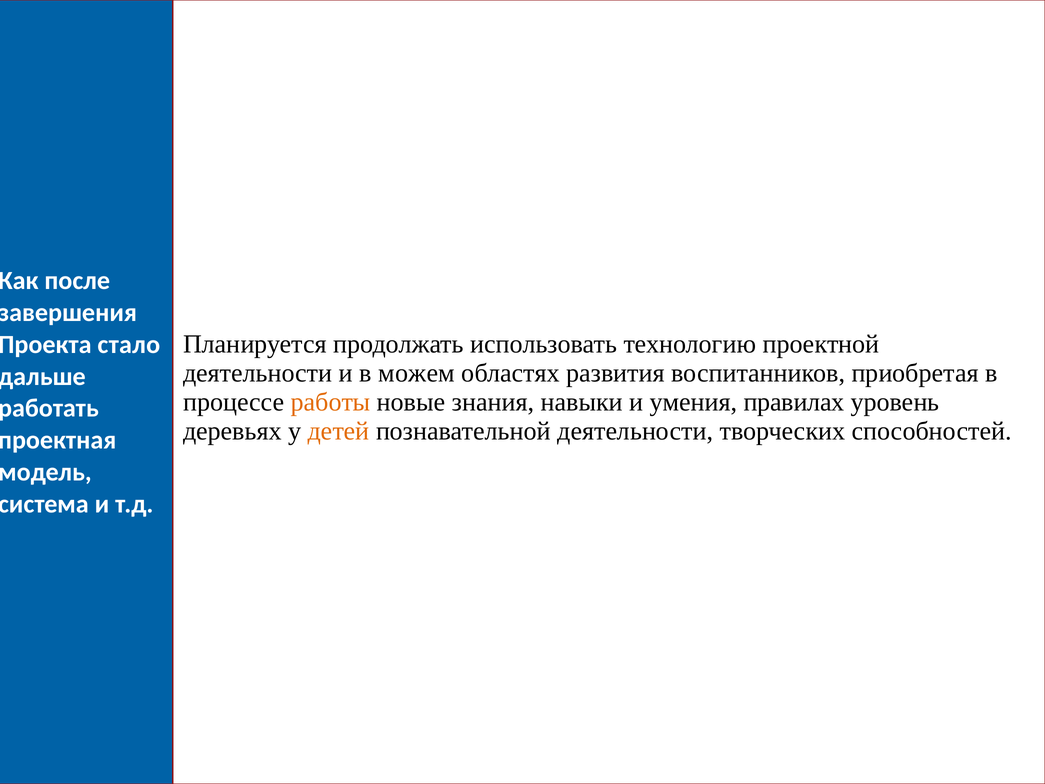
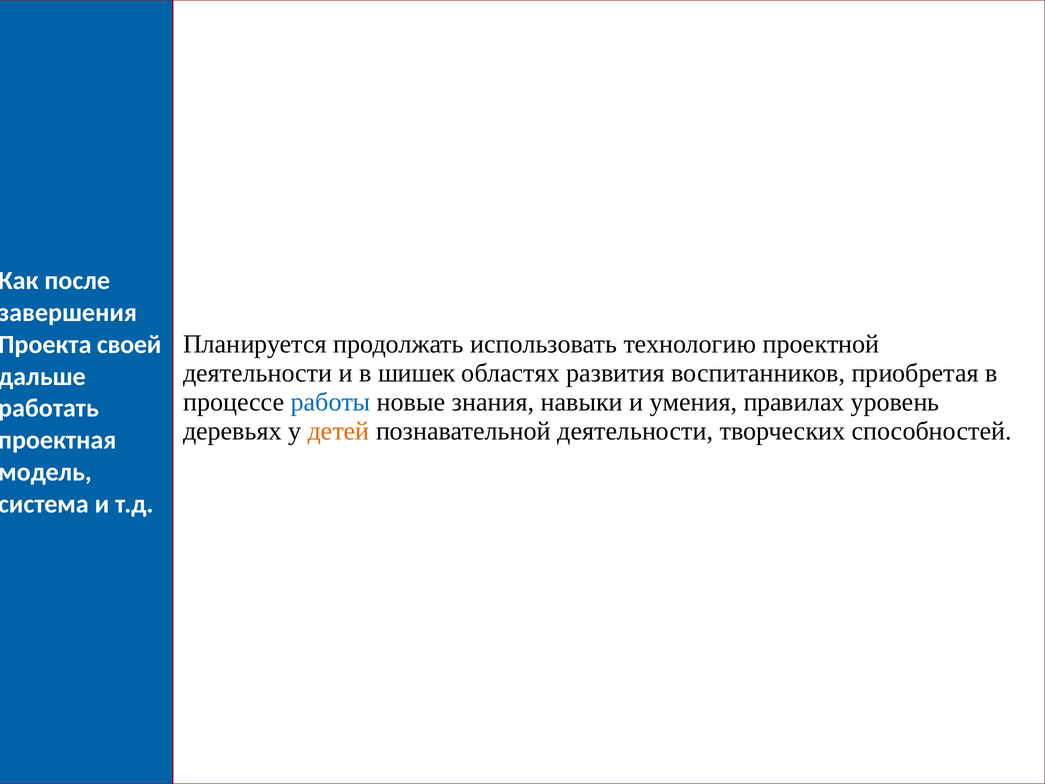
стало: стало -> своей
можем: можем -> шишек
работы colour: orange -> blue
